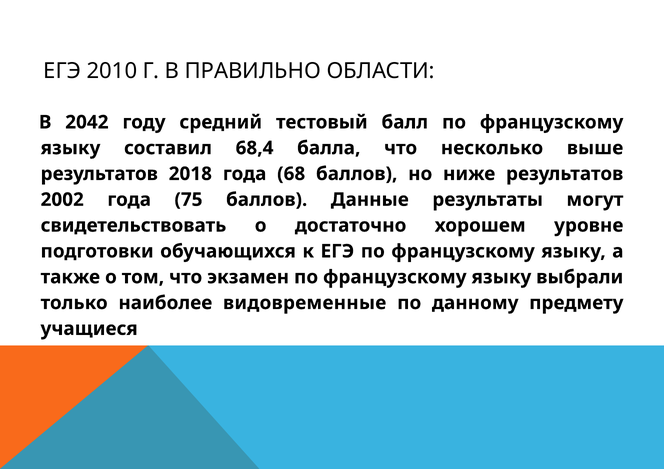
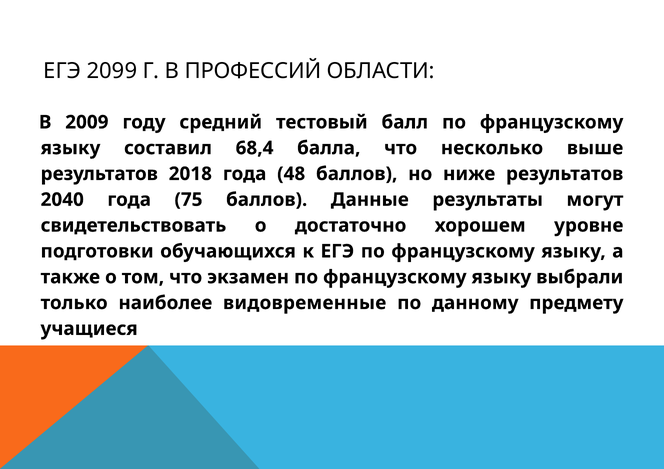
2010: 2010 -> 2099
ПРАВИЛЬНО: ПРАВИЛЬНО -> ПРОФЕССИЙ
2042: 2042 -> 2009
68: 68 -> 48
2002: 2002 -> 2040
